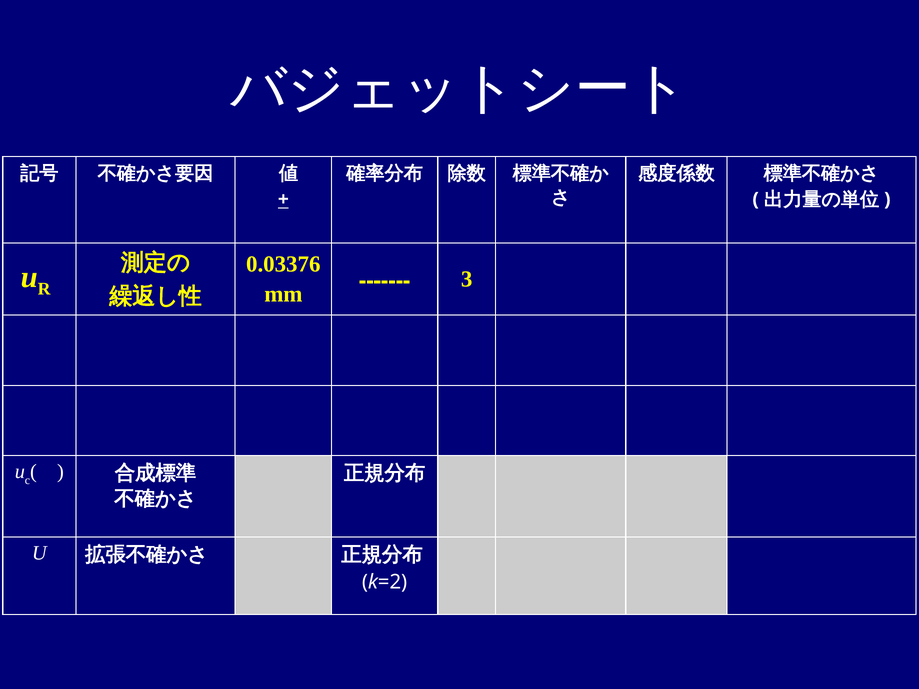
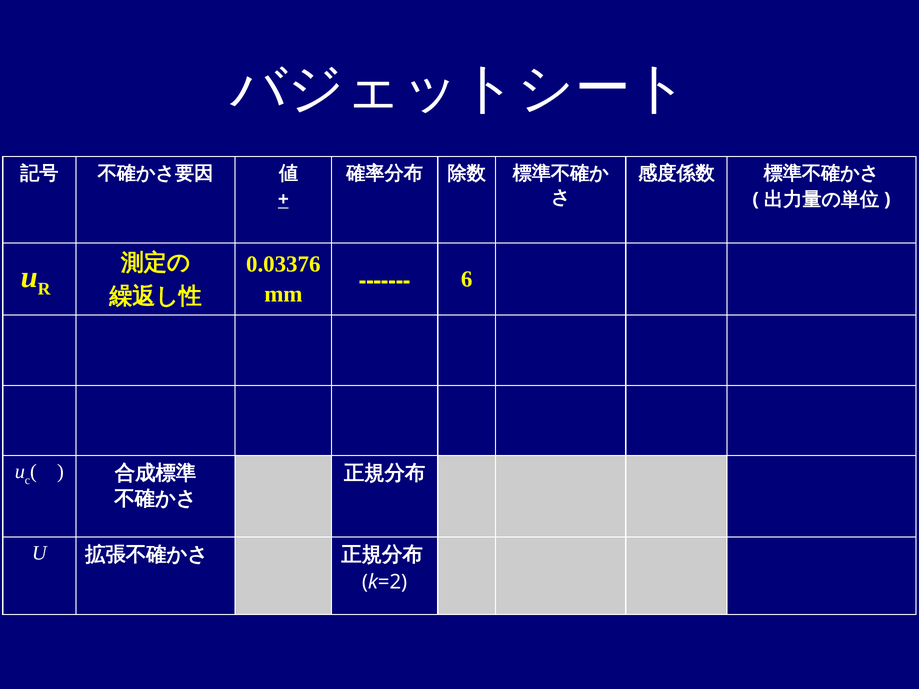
3: 3 -> 6
